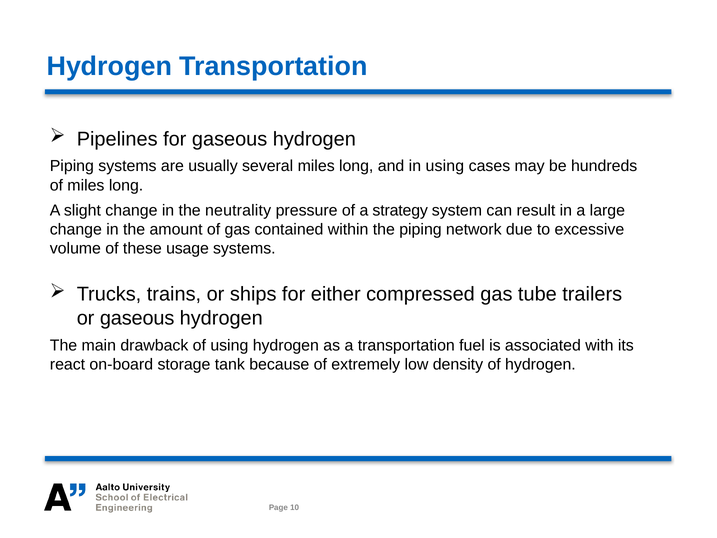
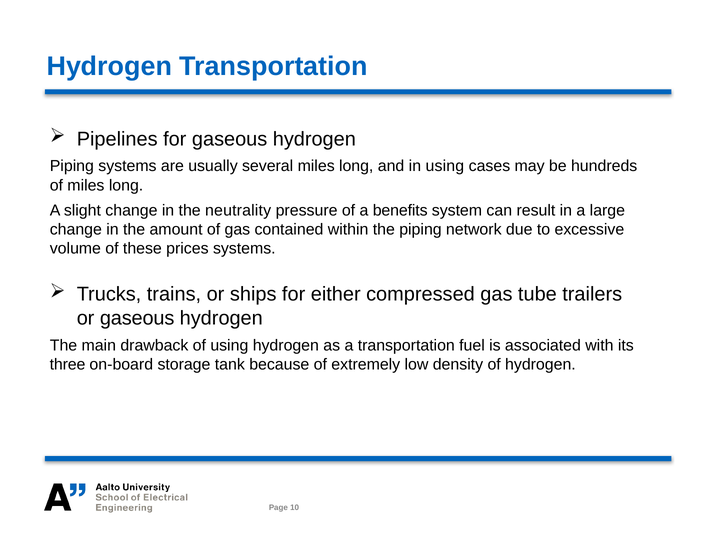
strategy: strategy -> benefits
usage: usage -> prices
react: react -> three
